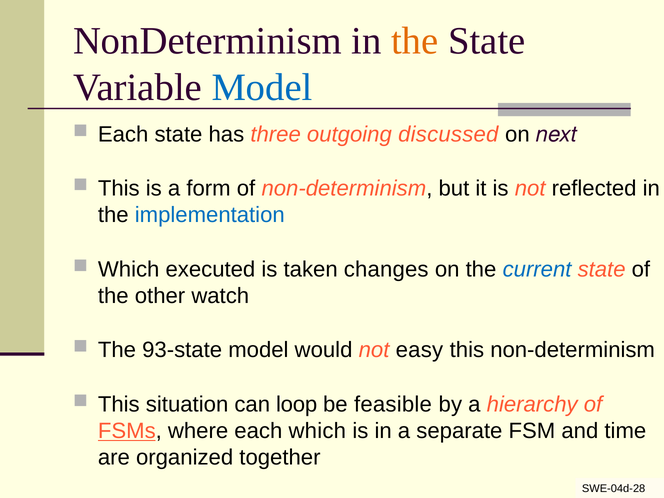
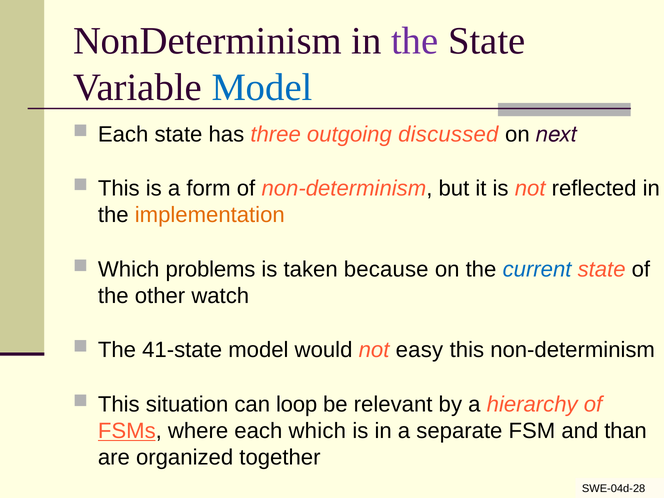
the at (415, 41) colour: orange -> purple
implementation colour: blue -> orange
executed: executed -> problems
changes: changes -> because
93-state: 93-state -> 41-state
feasible: feasible -> relevant
time: time -> than
